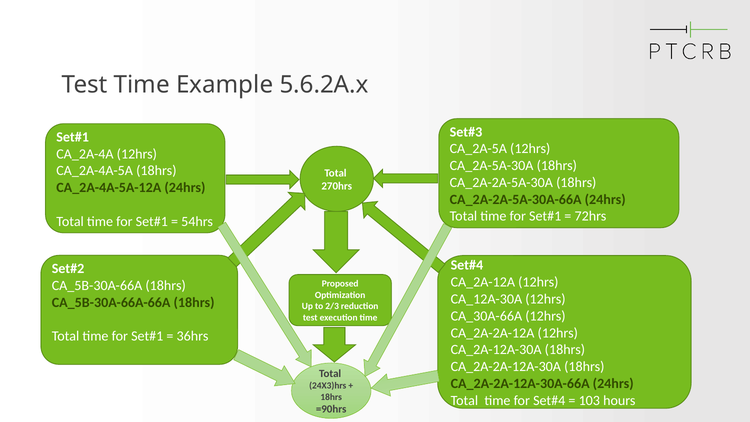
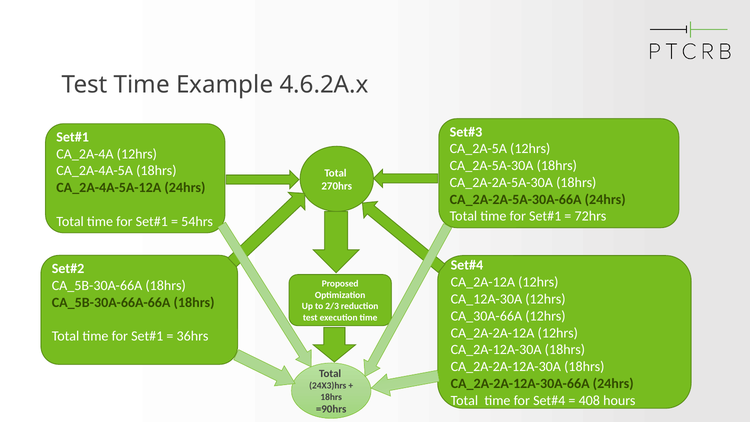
5.6.2A.x: 5.6.2A.x -> 4.6.2A.x
103: 103 -> 408
